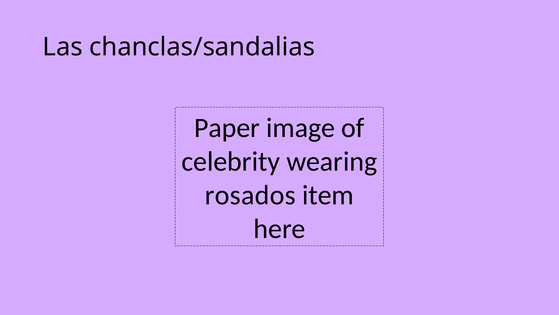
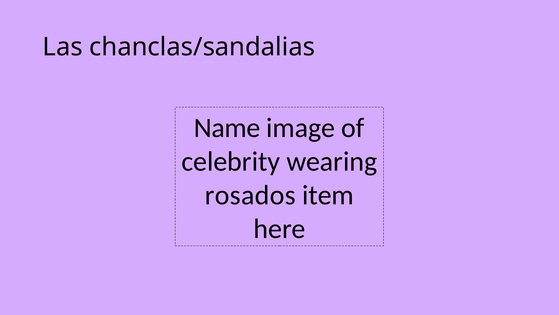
Paper: Paper -> Name
